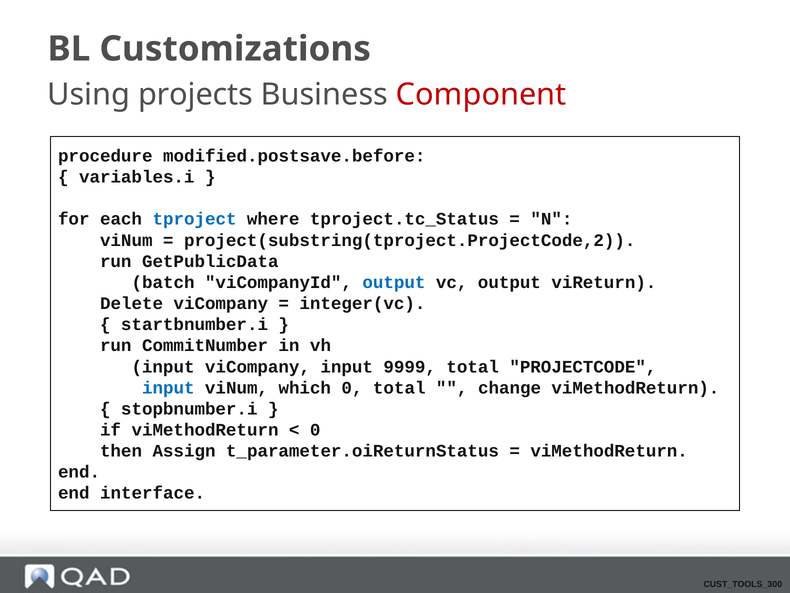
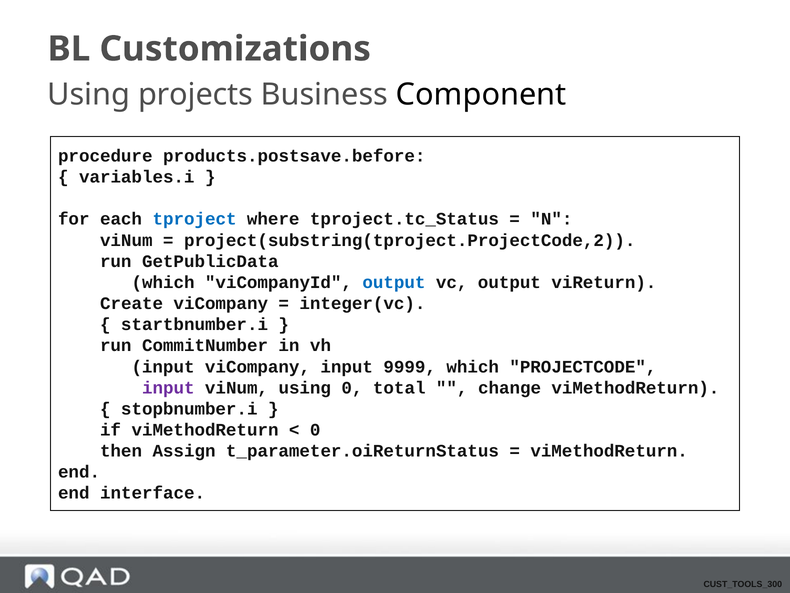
Component colour: red -> black
modified.postsave.before: modified.postsave.before -> products.postsave.before
batch at (163, 282): batch -> which
Delete: Delete -> Create
9999 total: total -> which
input at (168, 387) colour: blue -> purple
viNum which: which -> using
